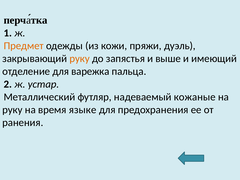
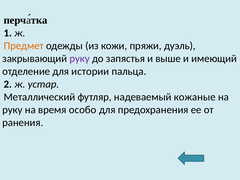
руку at (80, 59) colour: orange -> purple
варежка: варежка -> истории
языке: языке -> особо
